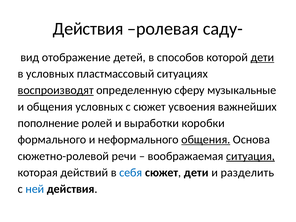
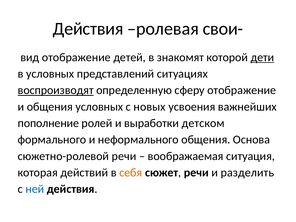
саду-: саду- -> свои-
способов: способов -> знакомят
пластмассовый: пластмассовый -> представлений
сферу музыкальные: музыкальные -> отображение
с сюжет: сюжет -> новых
коробки: коробки -> детском
общения at (206, 140) underline: present -> none
ситуация underline: present -> none
себя colour: blue -> orange
сюжет дети: дети -> речи
